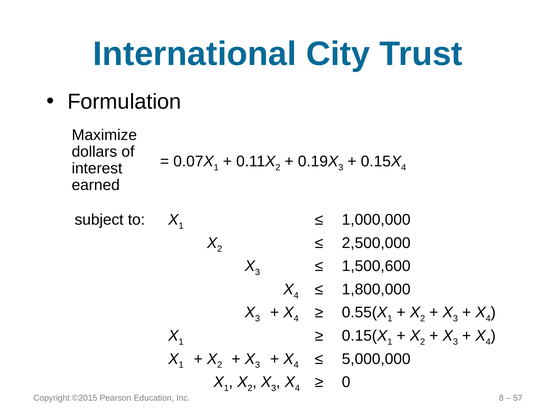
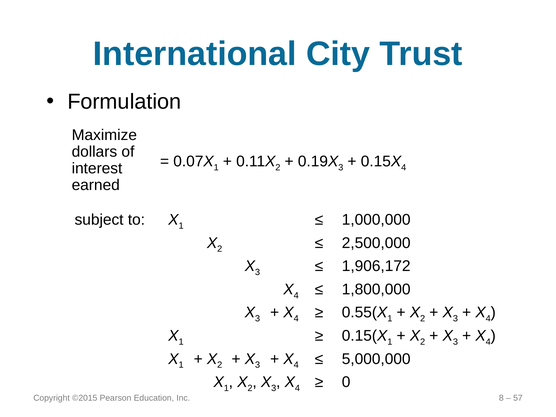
1,500,600: 1,500,600 -> 1,906,172
